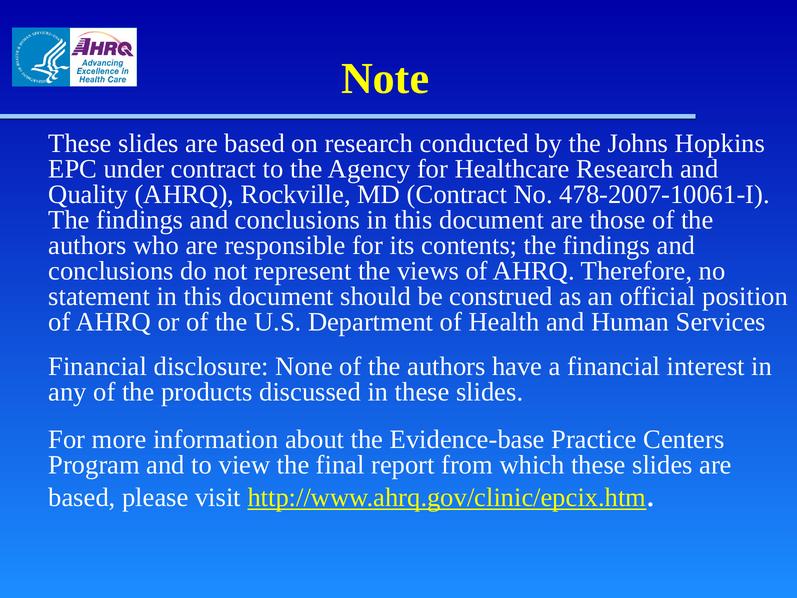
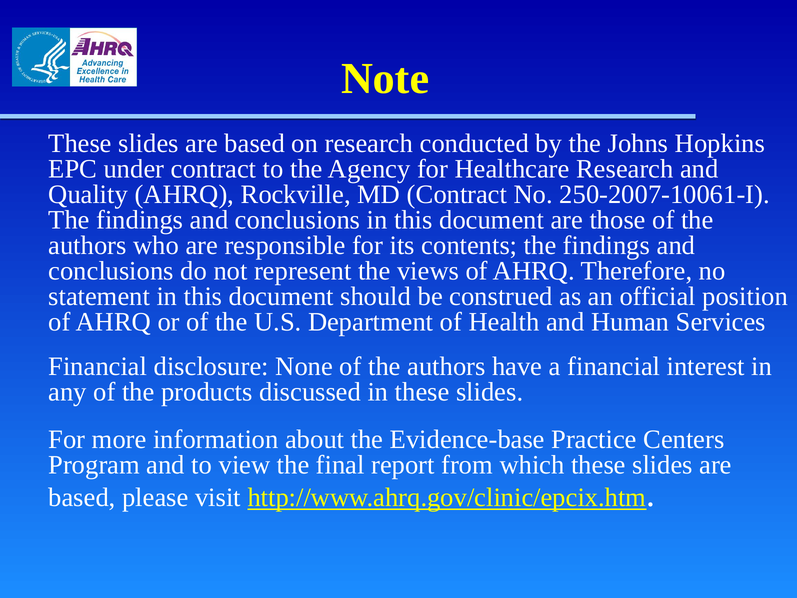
478-2007-10061-I: 478-2007-10061-I -> 250-2007-10061-I
